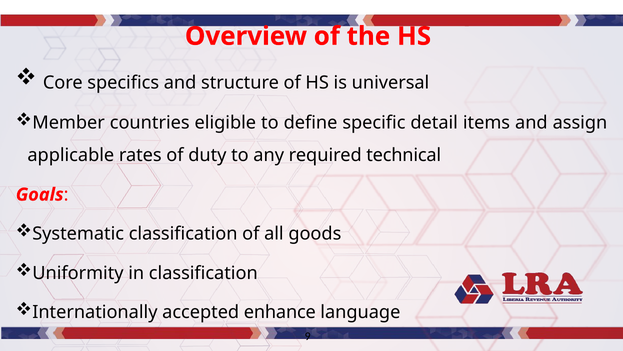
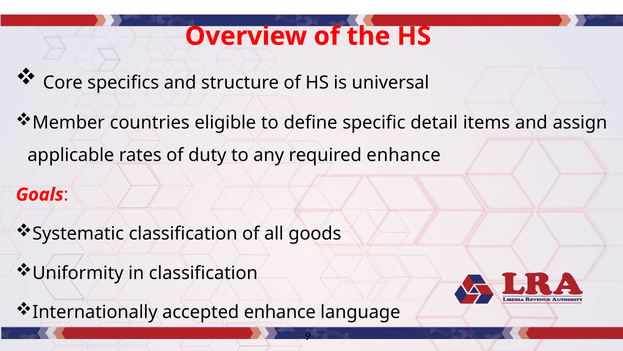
required technical: technical -> enhance
